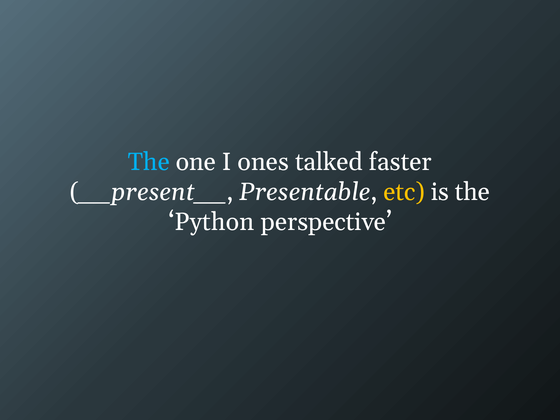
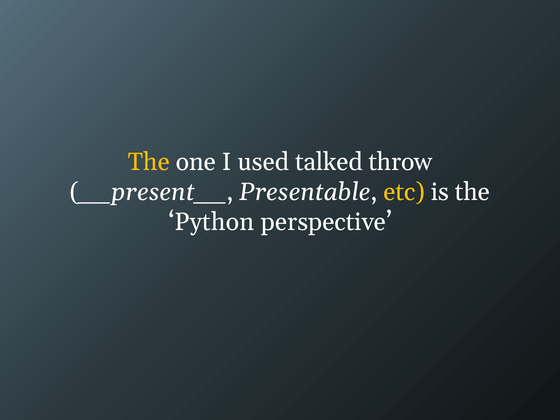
The at (149, 162) colour: light blue -> yellow
ones: ones -> used
faster: faster -> throw
